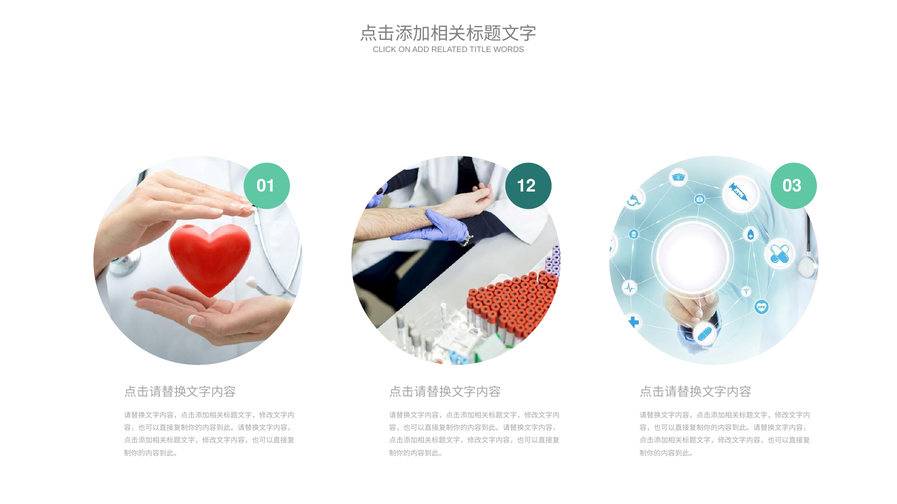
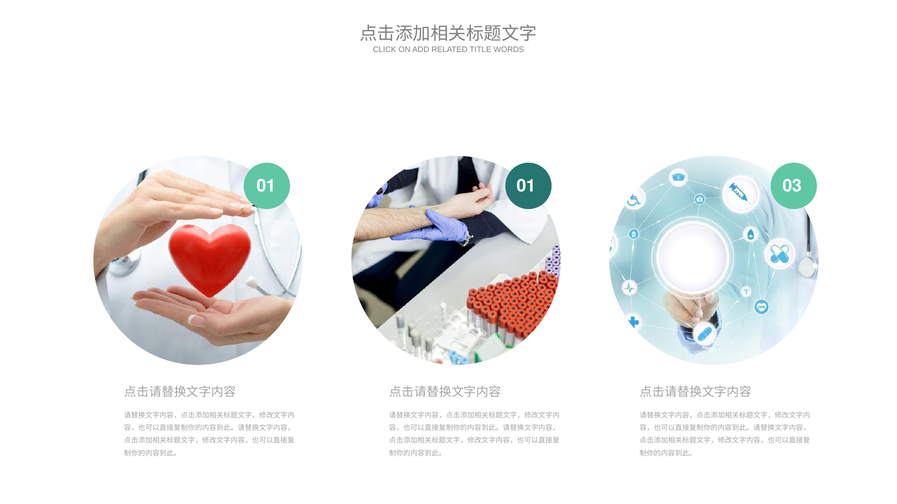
01 12: 12 -> 01
